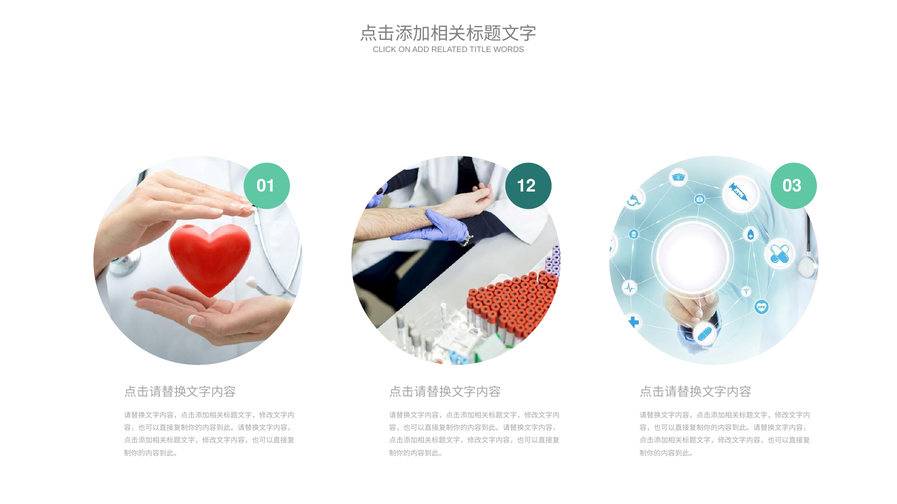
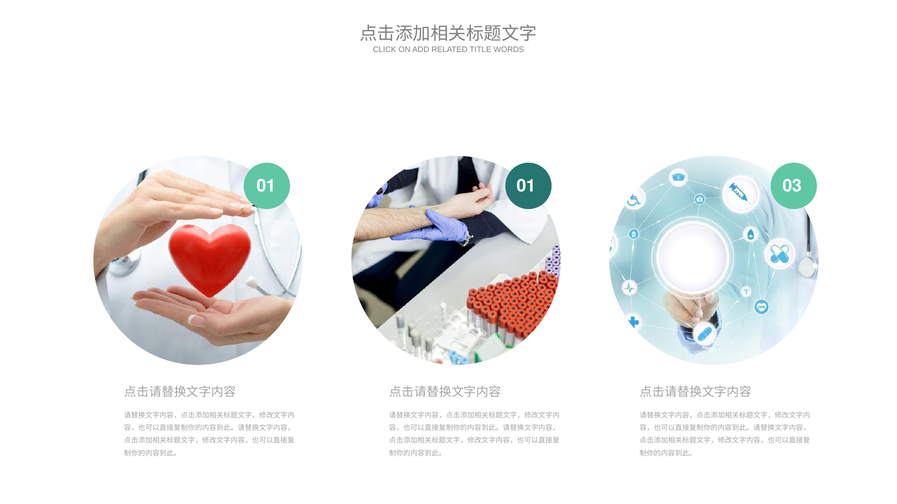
01 12: 12 -> 01
